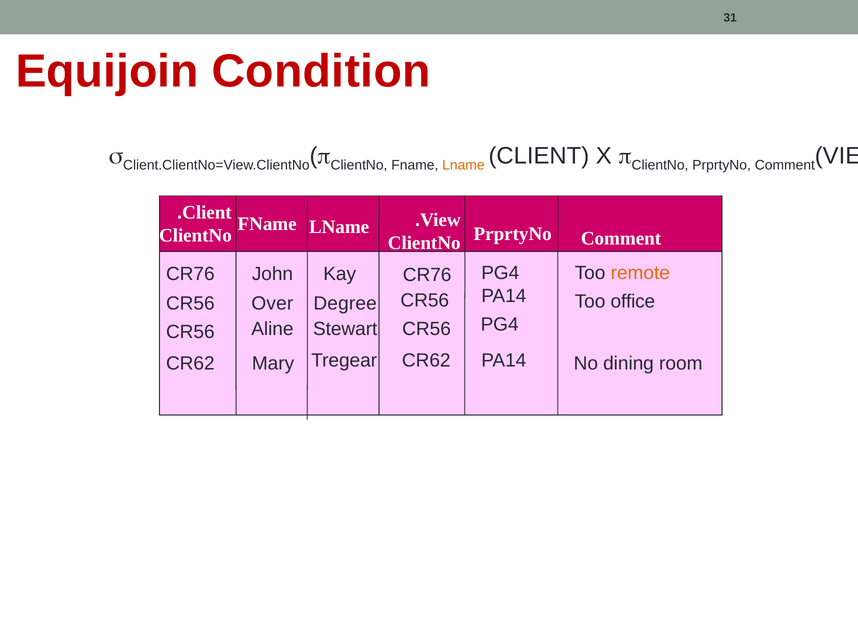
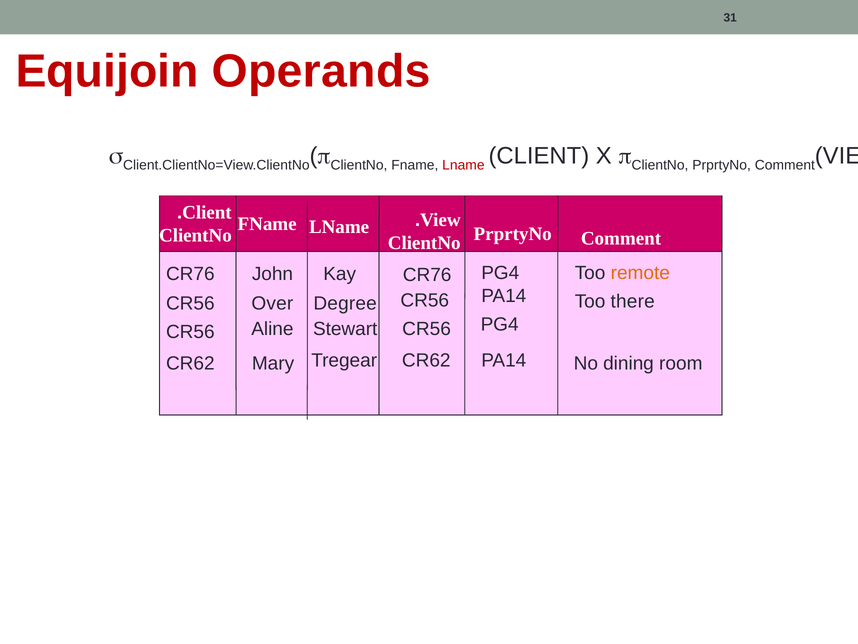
Condition: Condition -> Operands
Lname at (463, 165) colour: orange -> red
office: office -> there
